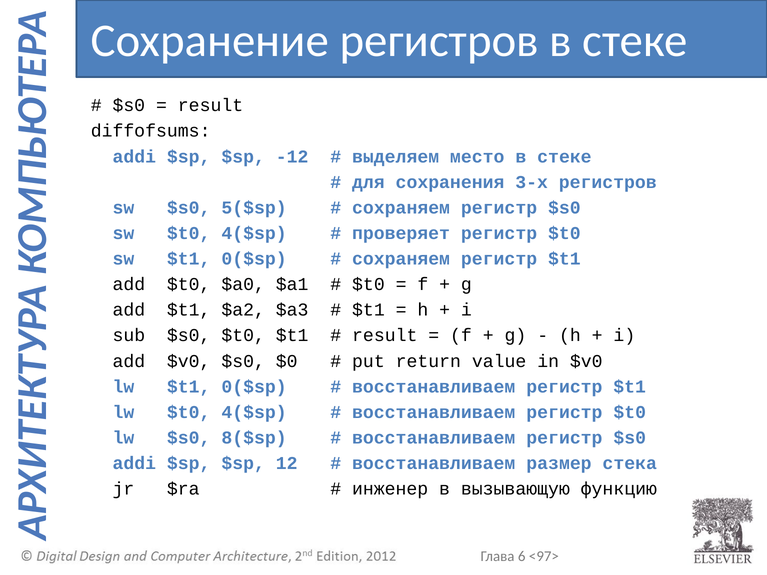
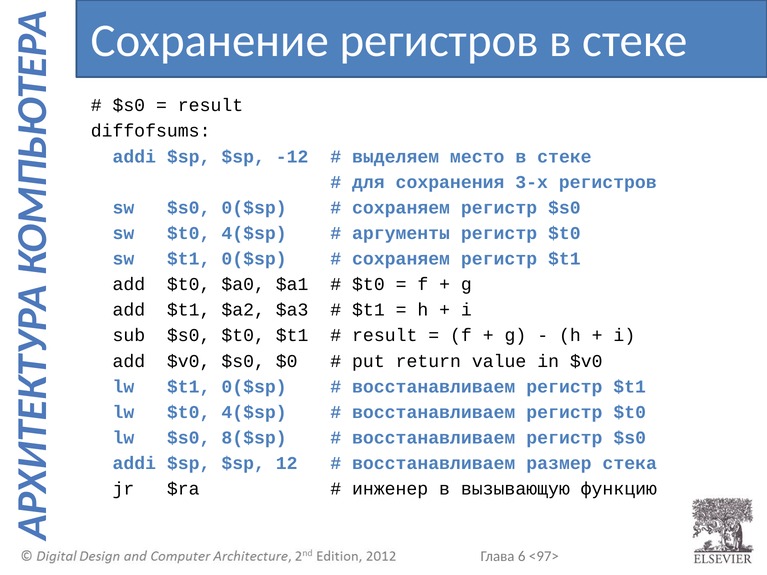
$s0 5($sp: 5($sp -> 0($sp
проверяет: проверяет -> аргументы
